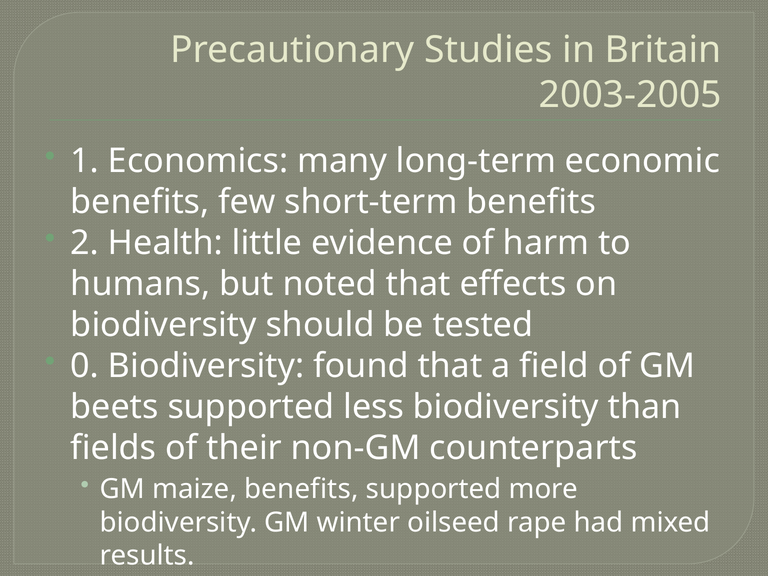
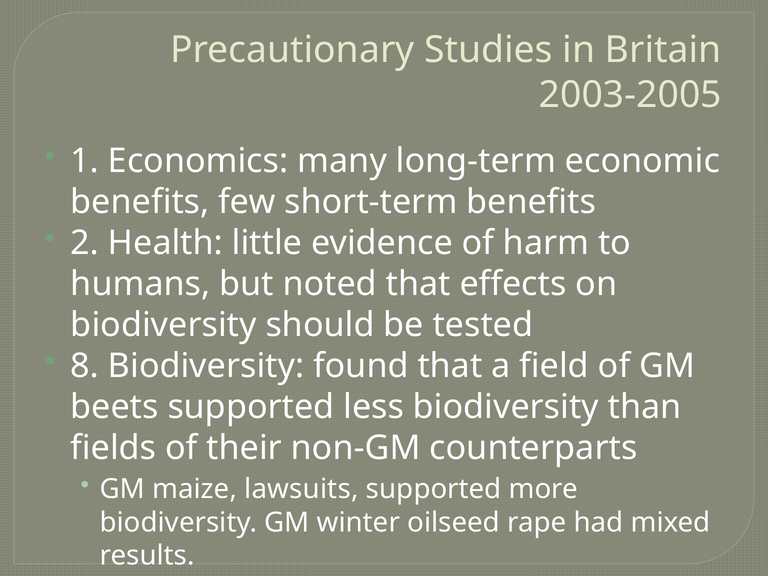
0: 0 -> 8
maize benefits: benefits -> lawsuits
